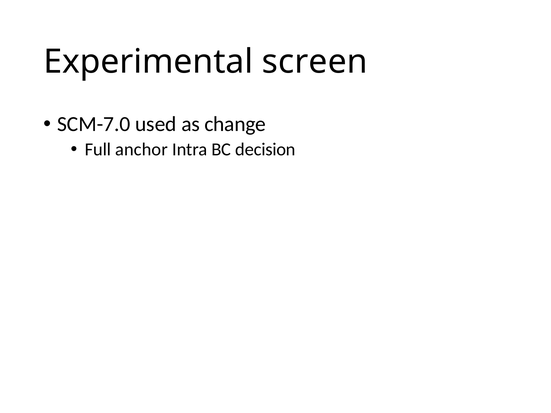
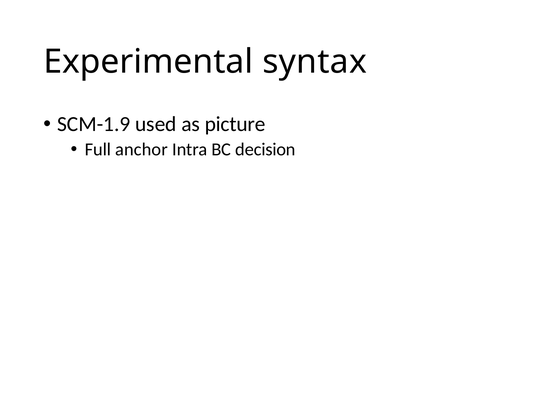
screen: screen -> syntax
SCM-7.0: SCM-7.0 -> SCM-1.9
change: change -> picture
